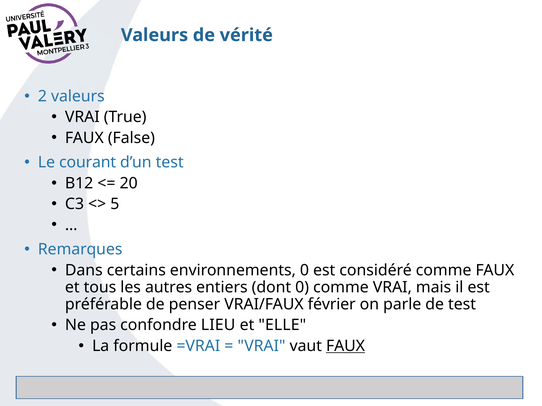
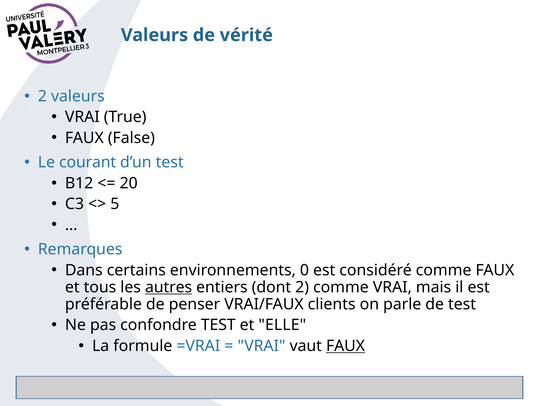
autres underline: none -> present
dont 0: 0 -> 2
février: février -> clients
confondre LIEU: LIEU -> TEST
